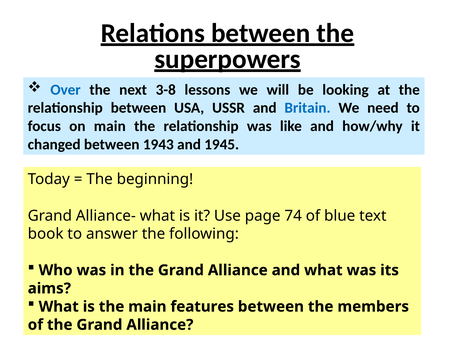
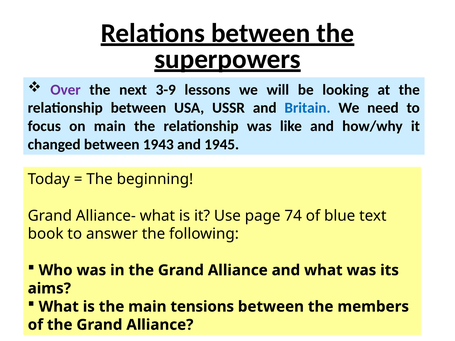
Over colour: blue -> purple
3-8: 3-8 -> 3-9
features: features -> tensions
